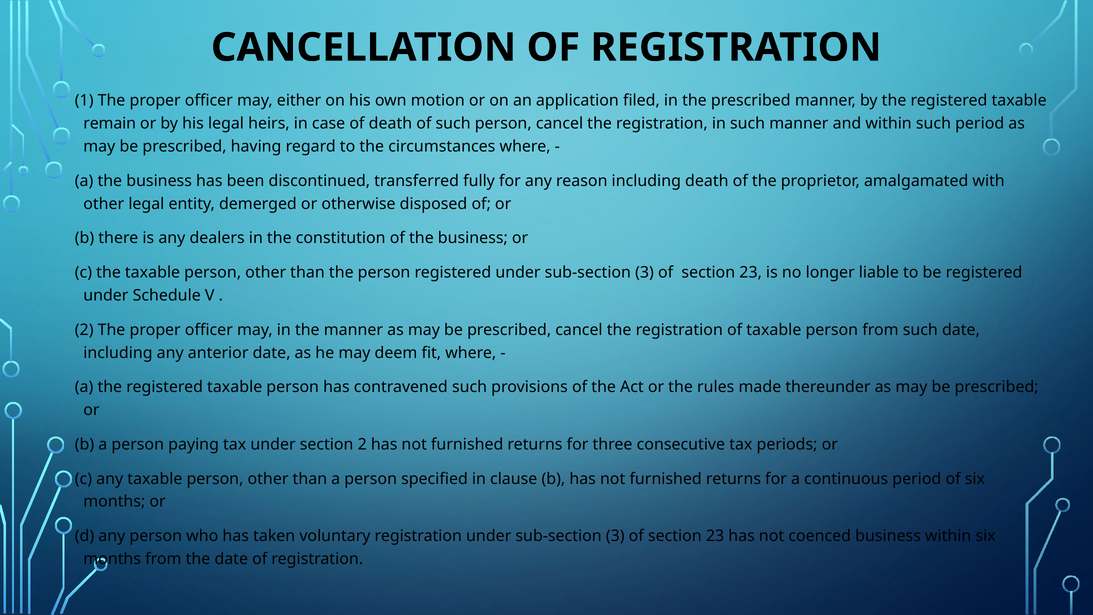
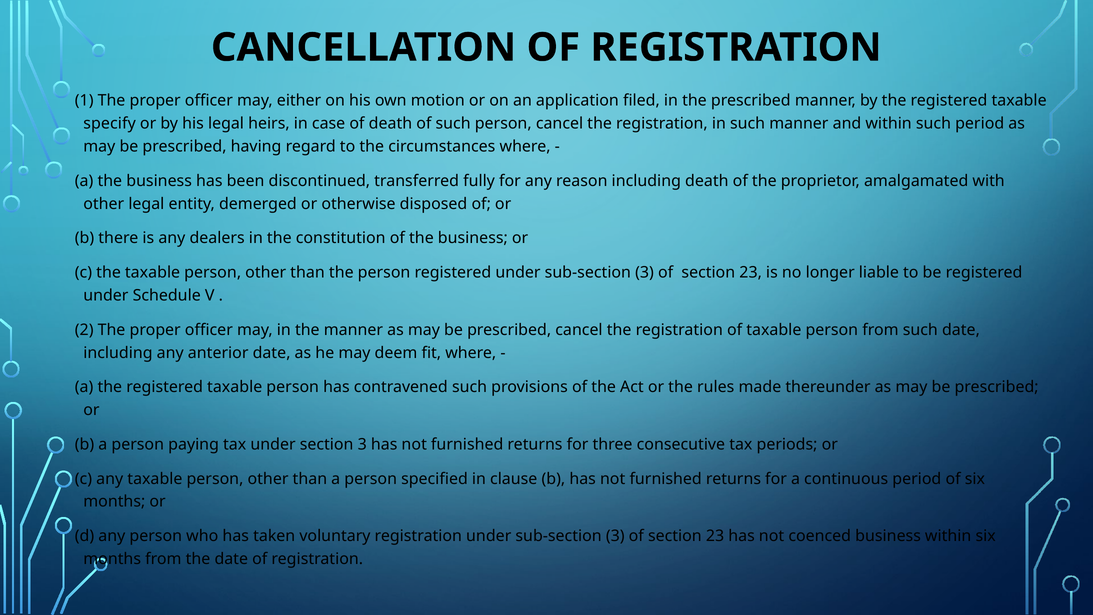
remain: remain -> specify
section 2: 2 -> 3
